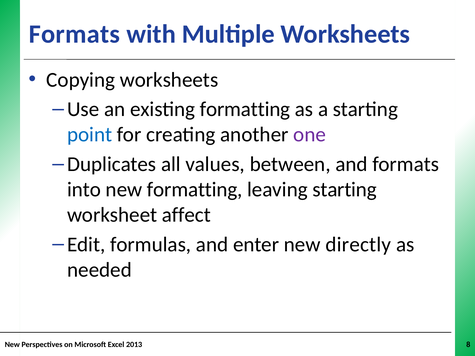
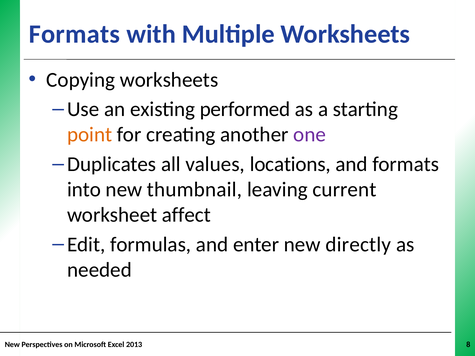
existing formatting: formatting -> performed
point colour: blue -> orange
between: between -> locations
new formatting: formatting -> thumbnail
leaving starting: starting -> current
